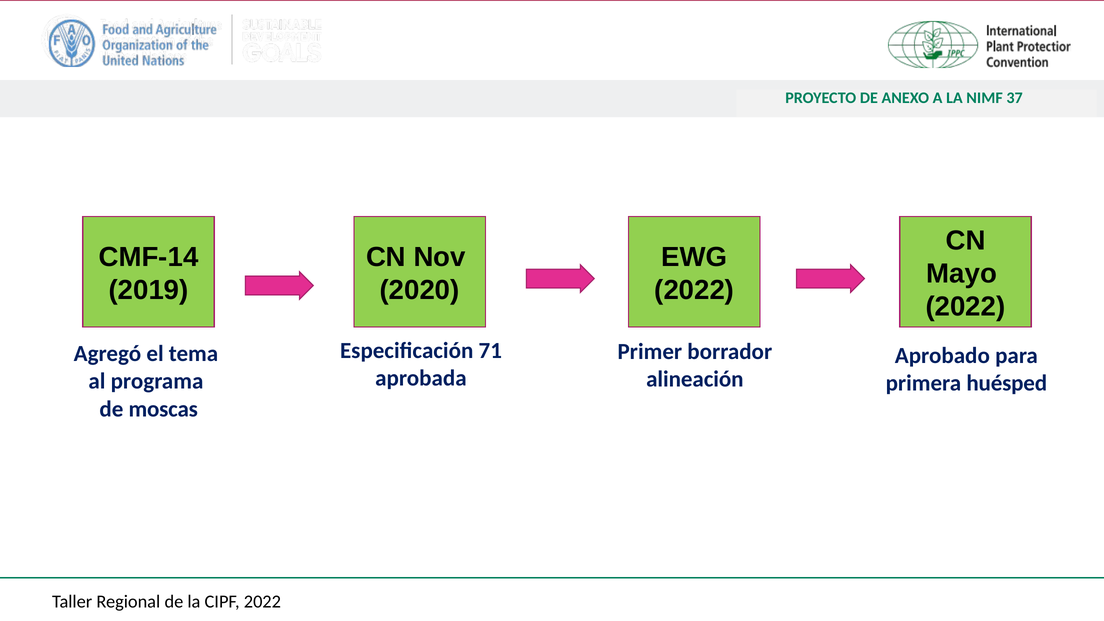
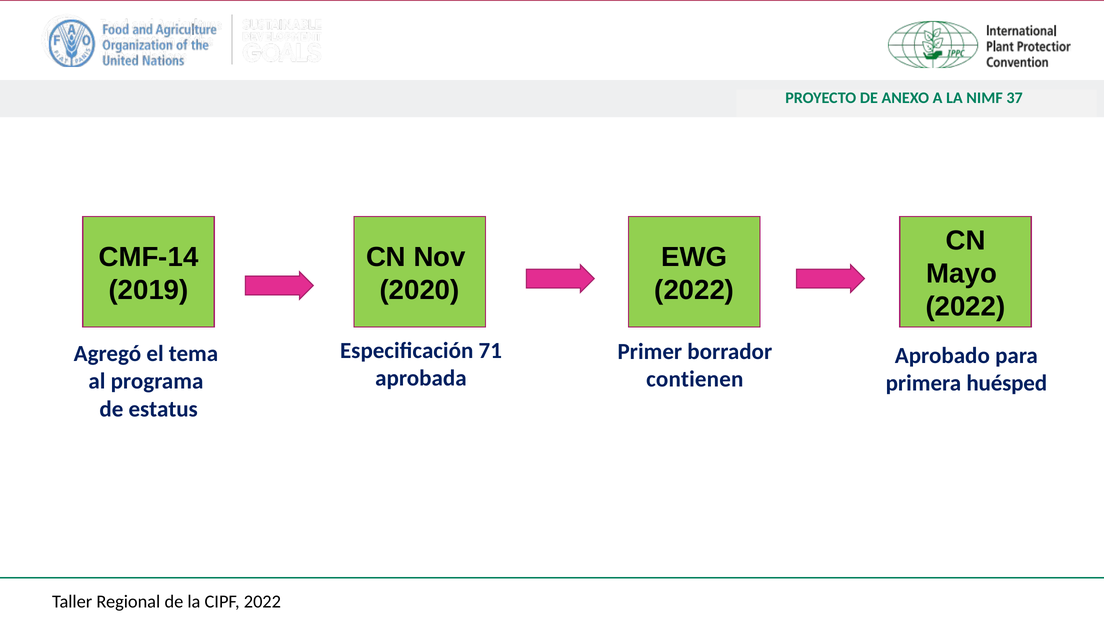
alineación: alineación -> contienen
moscas: moscas -> estatus
